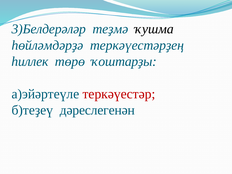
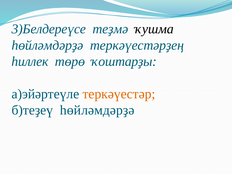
3)Белдерәләр: 3)Белдерәләр -> 3)Белдереүсе
теркәүестәр colour: red -> orange
б)теҙеү дәреслегенән: дәреслегенән -> һөйләмдәрҙә
